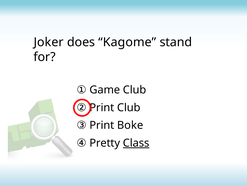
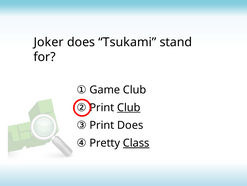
Kagome: Kagome -> Tsukami
Club at (129, 107) underline: none -> present
Print Boke: Boke -> Does
